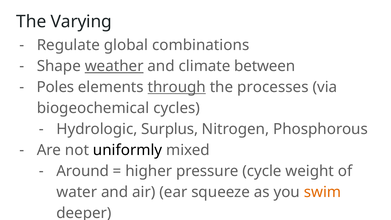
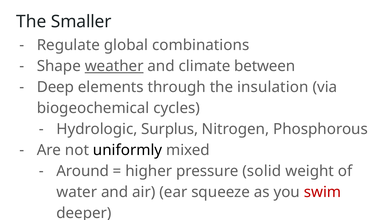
Varying: Varying -> Smaller
Poles: Poles -> Deep
through underline: present -> none
processes: processes -> insulation
cycle: cycle -> solid
swim colour: orange -> red
